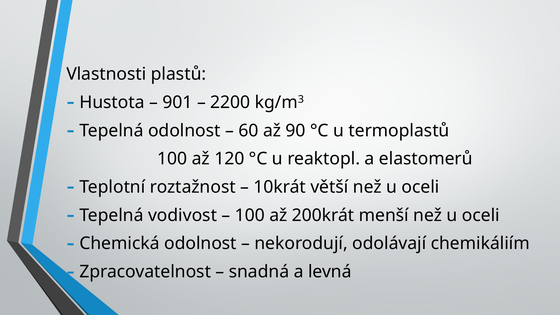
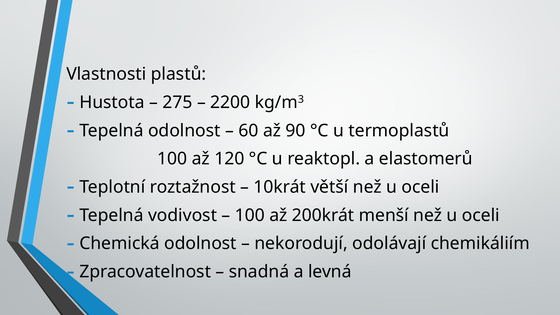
901: 901 -> 275
